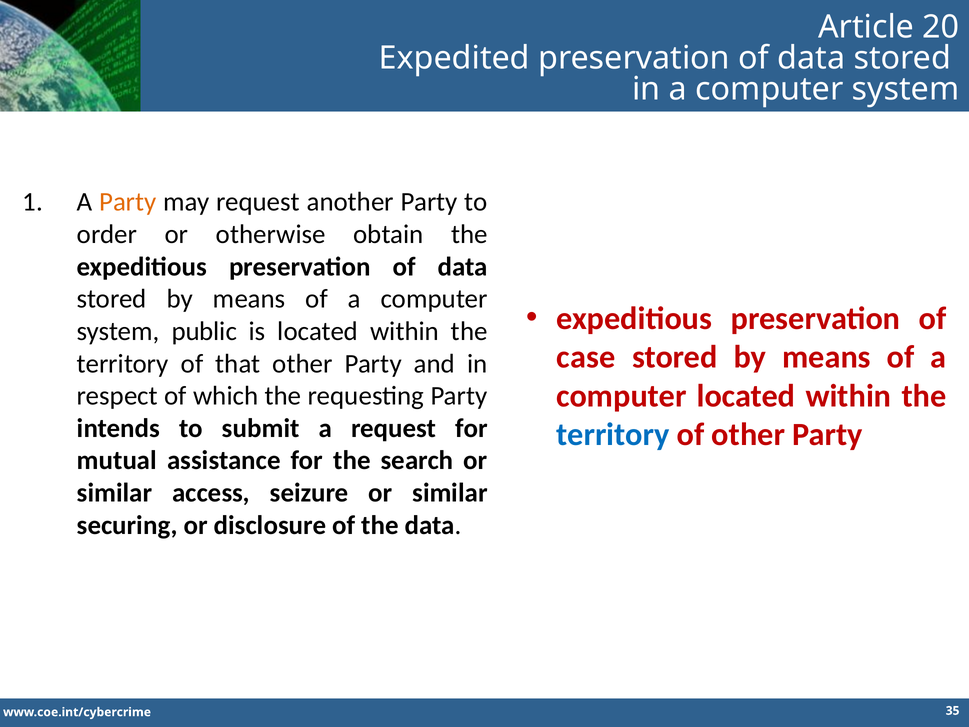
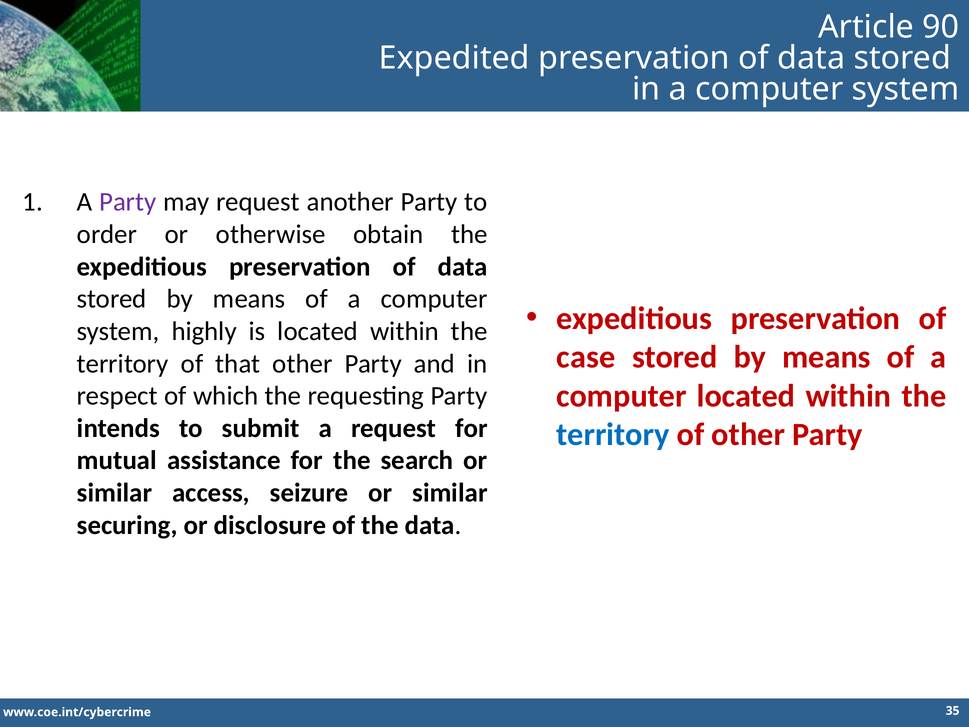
20: 20 -> 90
Party at (128, 202) colour: orange -> purple
public: public -> highly
